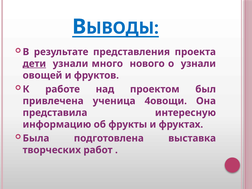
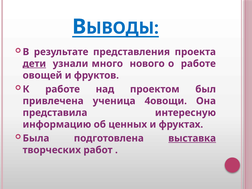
о узнали: узнали -> работе
фрукты: фрукты -> ценных
выставка underline: none -> present
